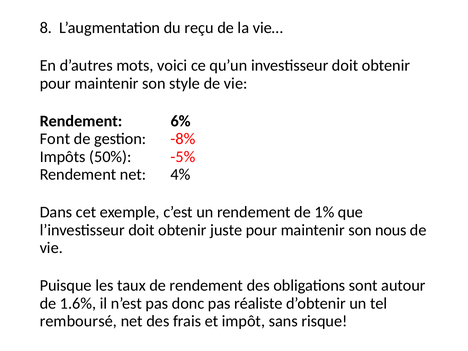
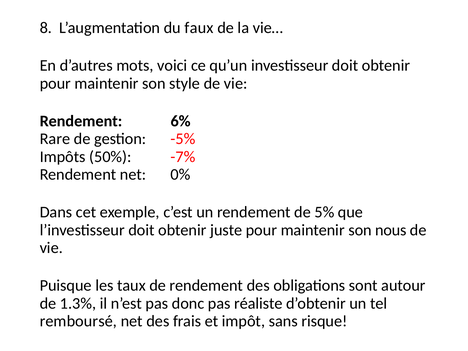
reçu: reçu -> faux
Font: Font -> Rare
-8%: -8% -> -5%
-5%: -5% -> -7%
4%: 4% -> 0%
1%: 1% -> 5%
1.6%: 1.6% -> 1.3%
